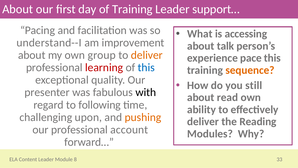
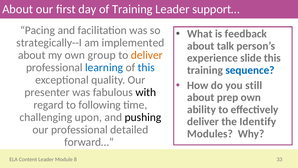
accessing: accessing -> feedback
understand--I: understand--I -> strategically--I
improvement: improvement -> implemented
pace: pace -> slide
learning colour: red -> blue
sequence colour: orange -> blue
read: read -> prep
pushing colour: orange -> black
Reading: Reading -> Identify
account: account -> detailed
